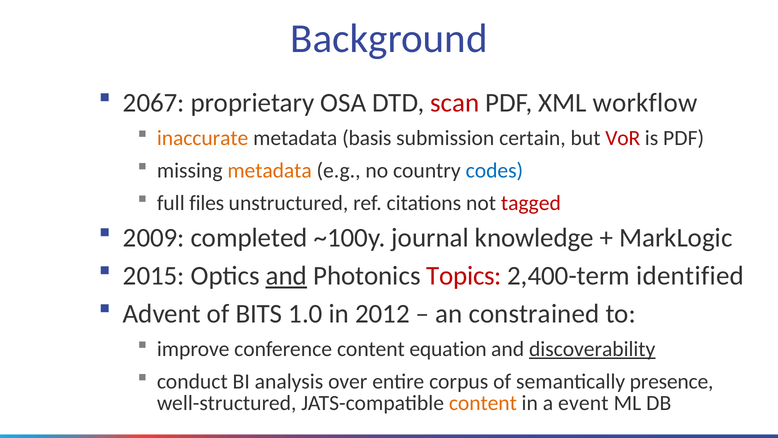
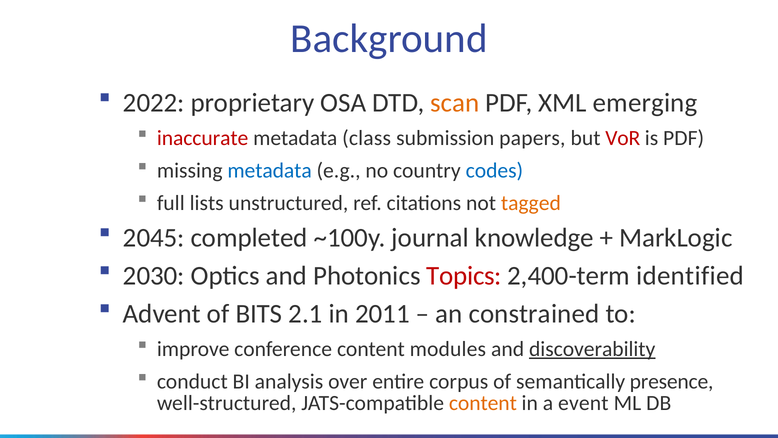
2067: 2067 -> 2022
scan colour: red -> orange
workflow: workflow -> emerging
inaccurate colour: orange -> red
basis: basis -> class
certain: certain -> papers
metadata at (270, 170) colour: orange -> blue
files: files -> lists
tagged colour: red -> orange
2009: 2009 -> 2045
2015: 2015 -> 2030
and at (286, 276) underline: present -> none
1.0: 1.0 -> 2.1
2012: 2012 -> 2011
equation: equation -> modules
